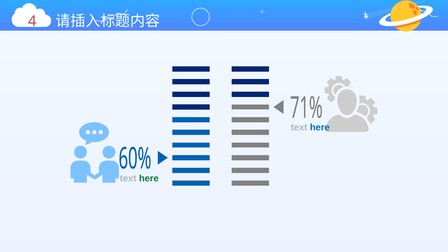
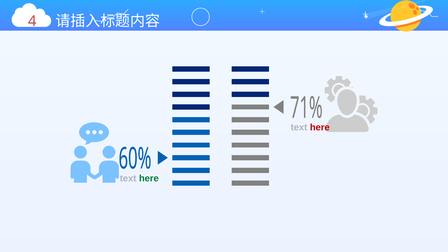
here at (320, 128) colour: blue -> red
